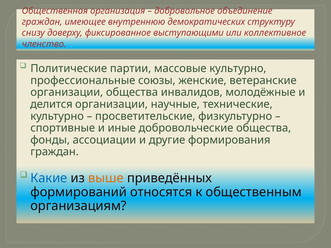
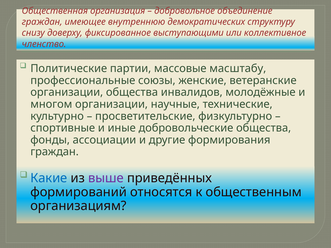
массовые культурно: культурно -> масштабу
делится: делится -> многом
выше colour: orange -> purple
